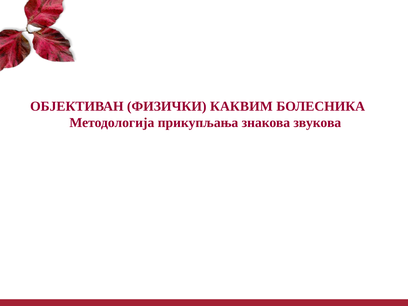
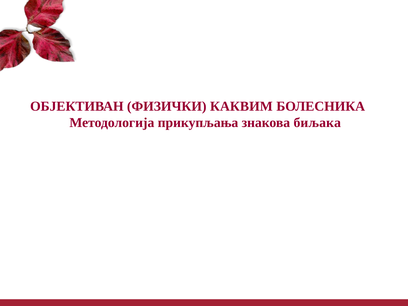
звукова: звукова -> биљака
